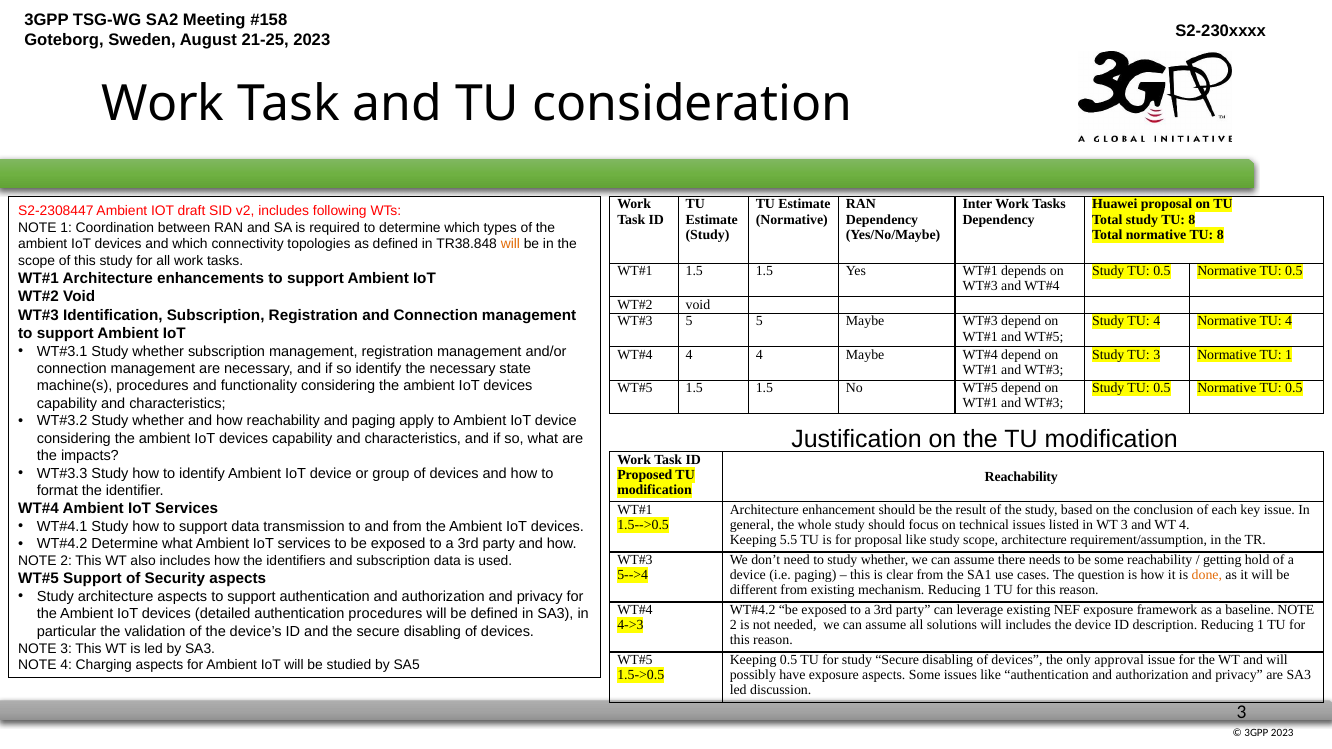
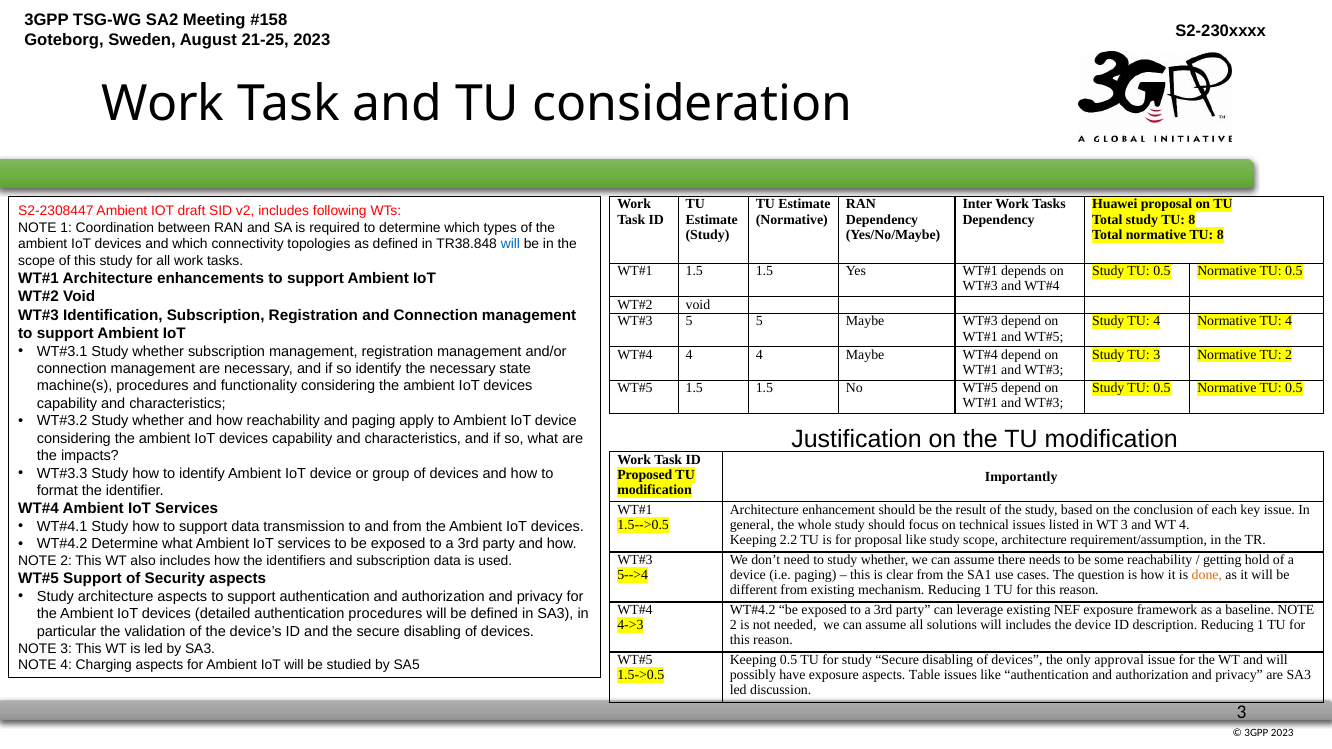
will at (510, 244) colour: orange -> blue
TU 1: 1 -> 2
Reachability at (1021, 477): Reachability -> Importantly
5.5: 5.5 -> 2.2
aspects Some: Some -> Table
